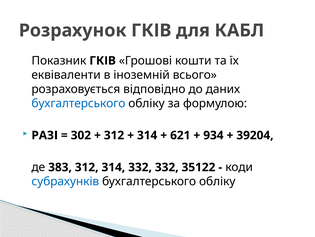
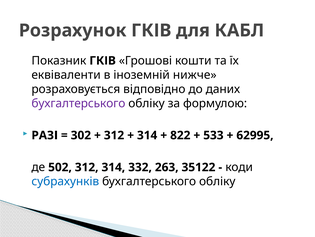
всього: всього -> нижче
бухгалтерського at (78, 103) colour: blue -> purple
621: 621 -> 822
934: 934 -> 533
39204: 39204 -> 62995
383: 383 -> 502
332 332: 332 -> 263
